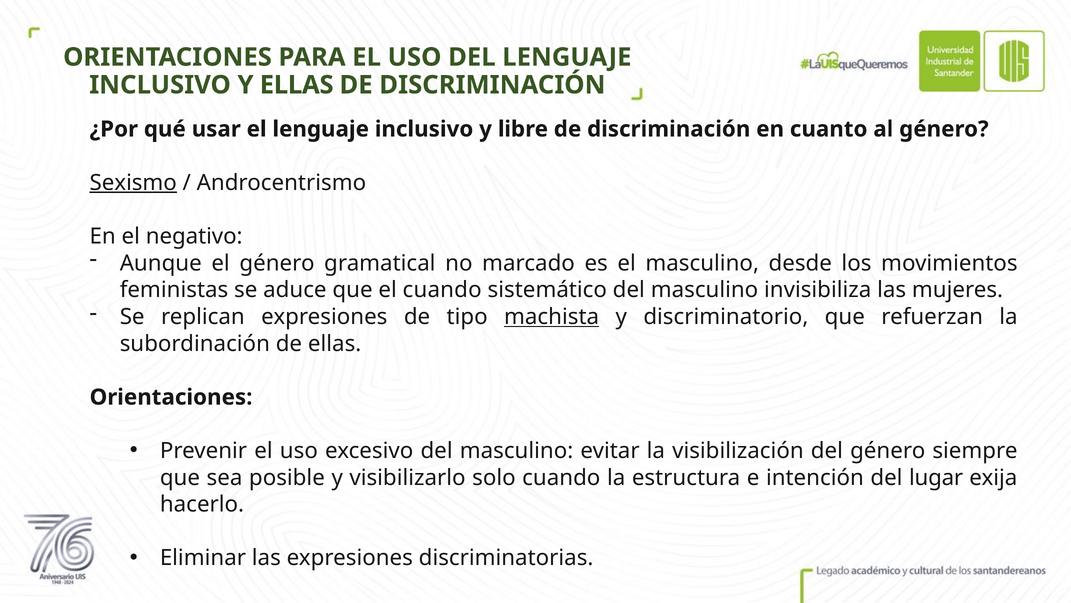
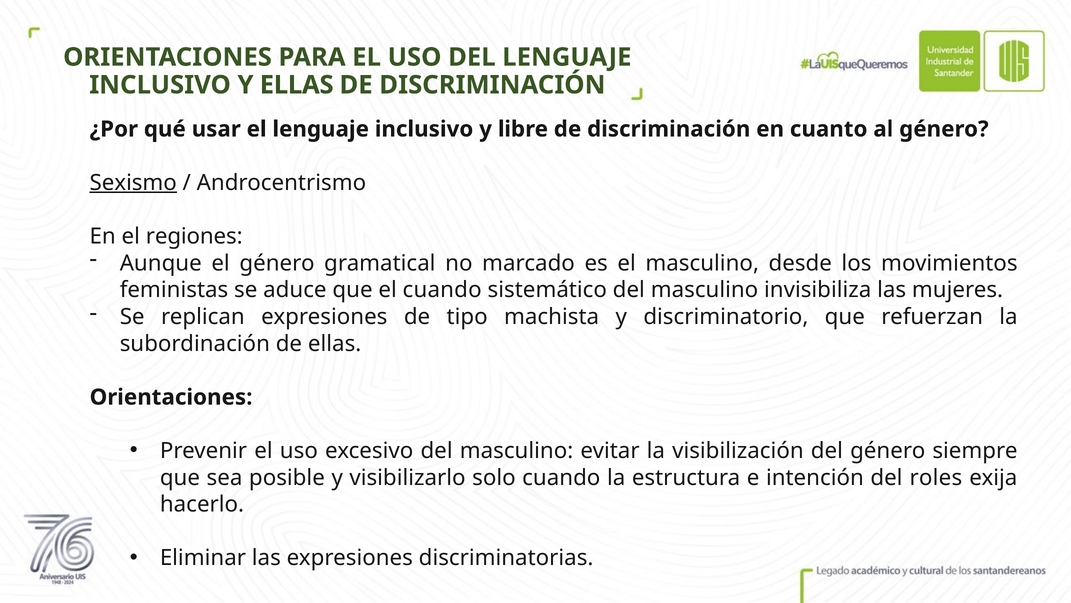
negativo: negativo -> regiones
machista underline: present -> none
lugar: lugar -> roles
